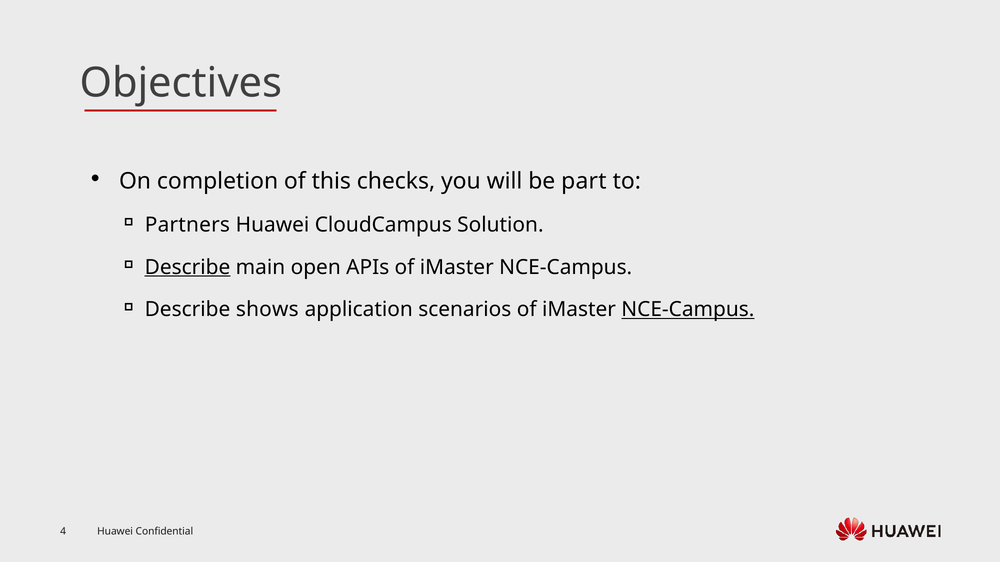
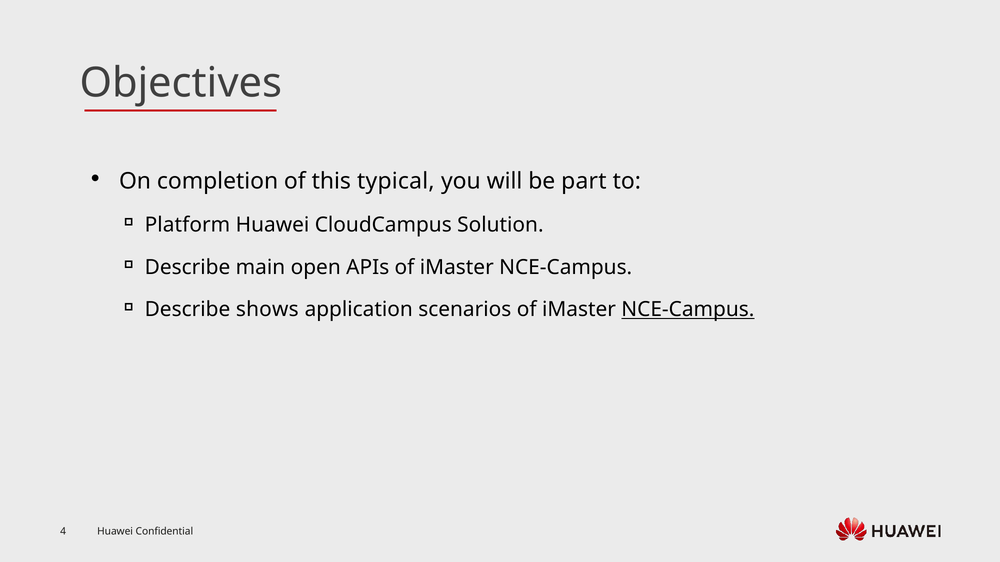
checks: checks -> typical
Partners: Partners -> Platform
Describe at (187, 267) underline: present -> none
